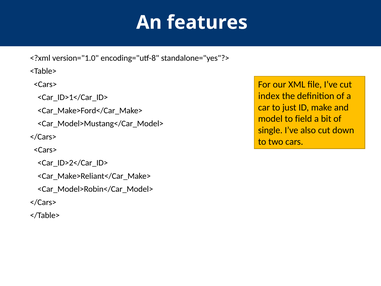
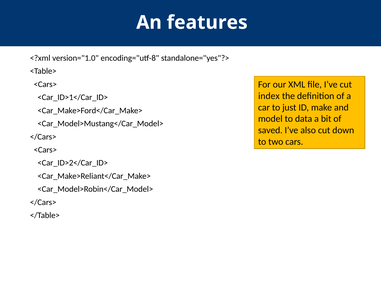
field: field -> data
single: single -> saved
